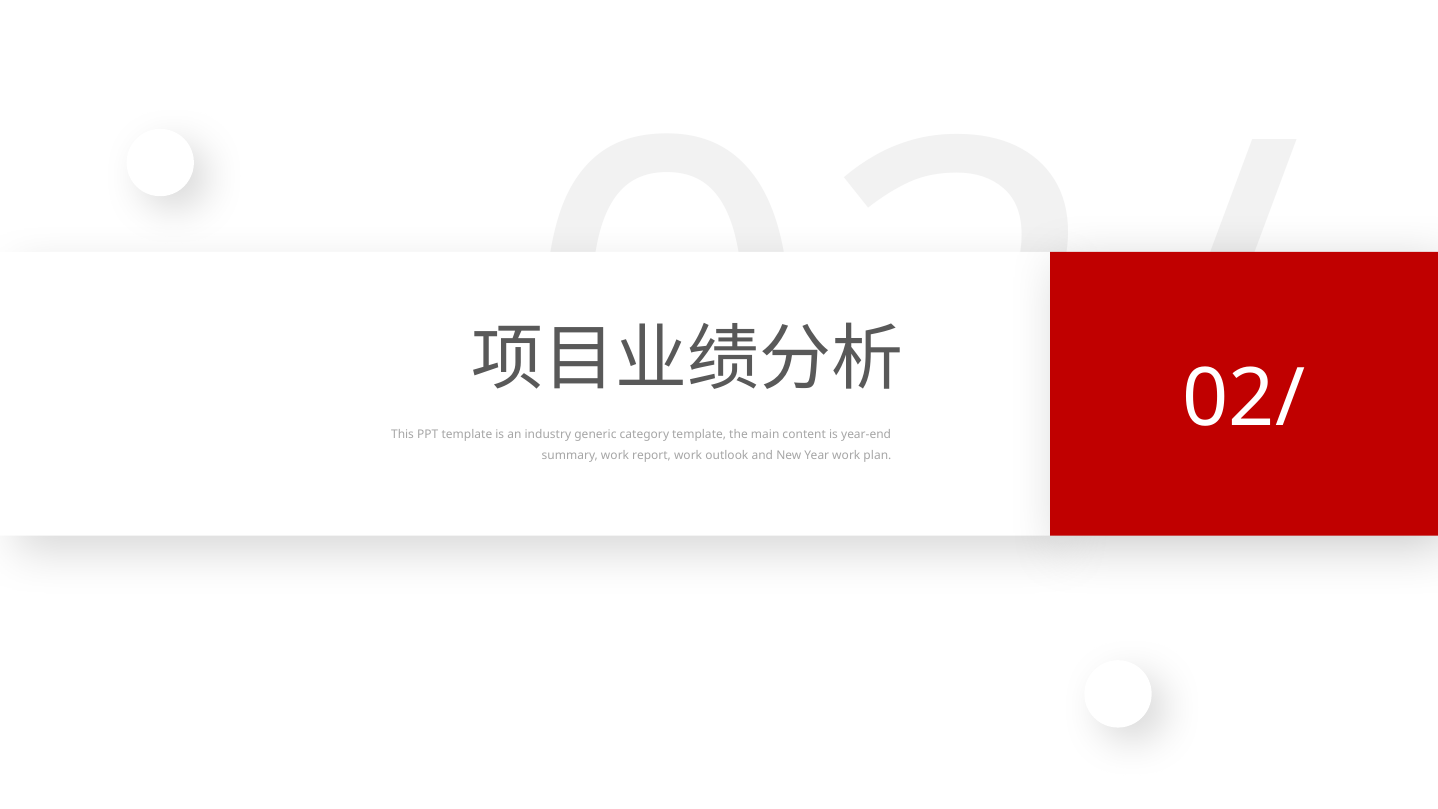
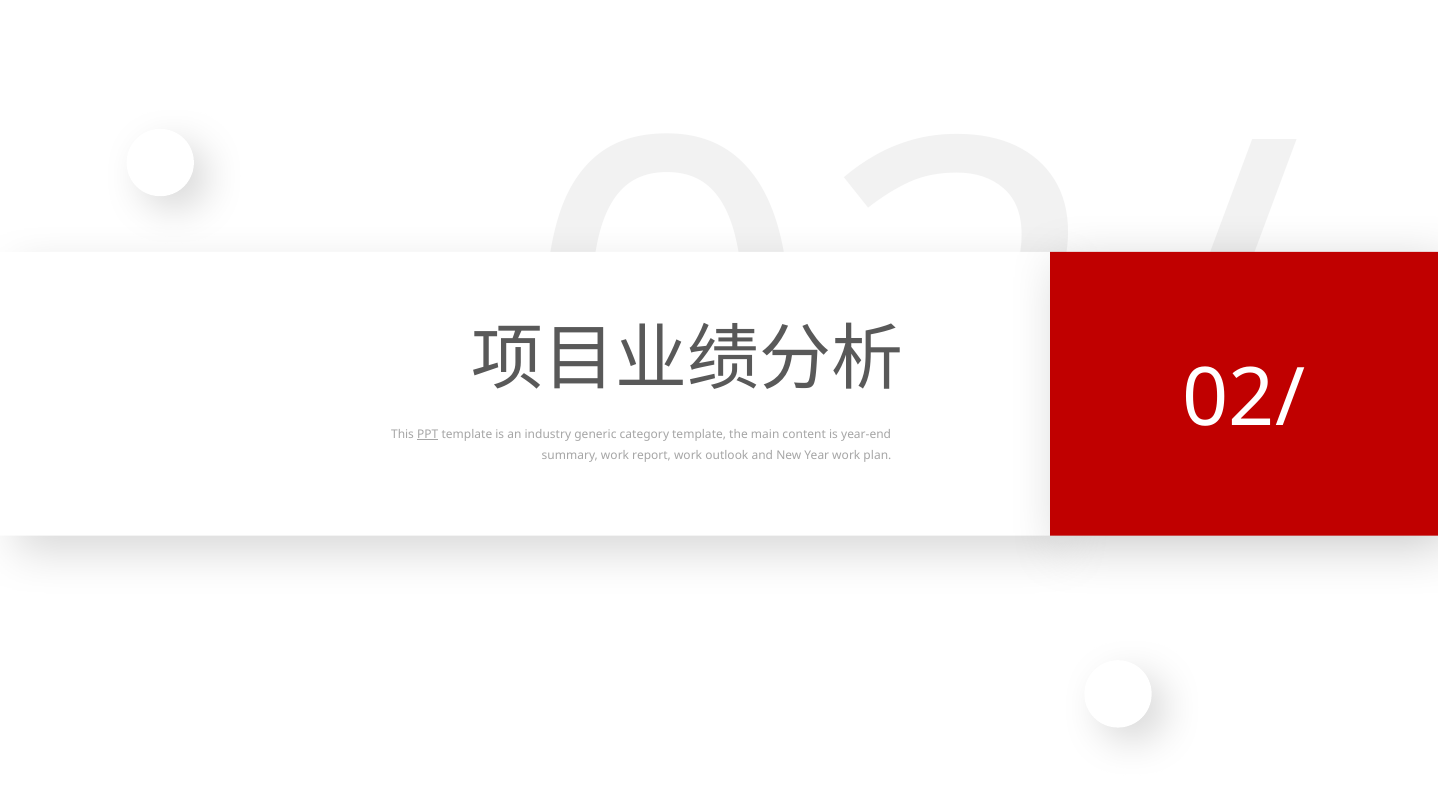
PPT underline: none -> present
